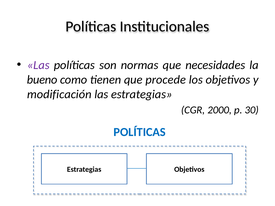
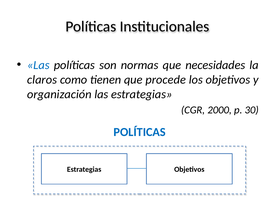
Las at (38, 65) colour: purple -> blue
bueno: bueno -> claros
modificación: modificación -> organización
